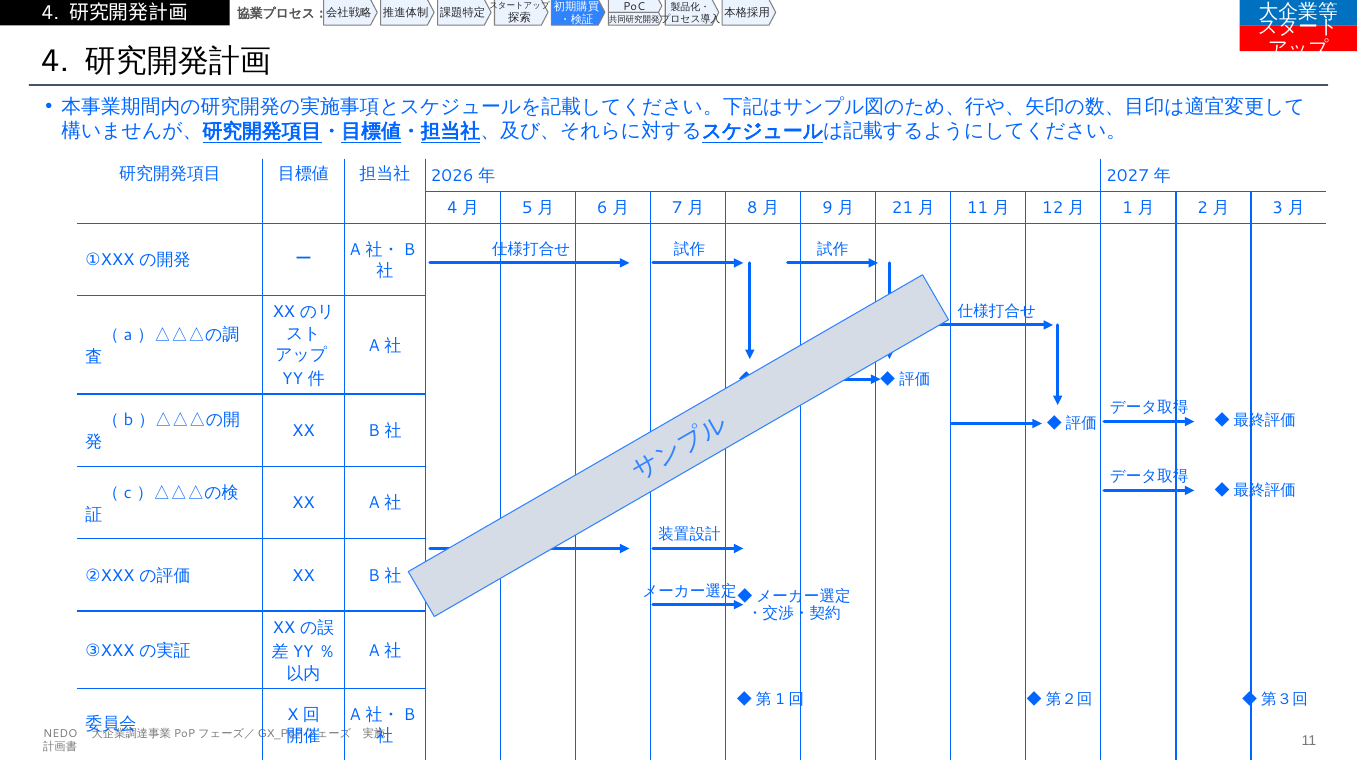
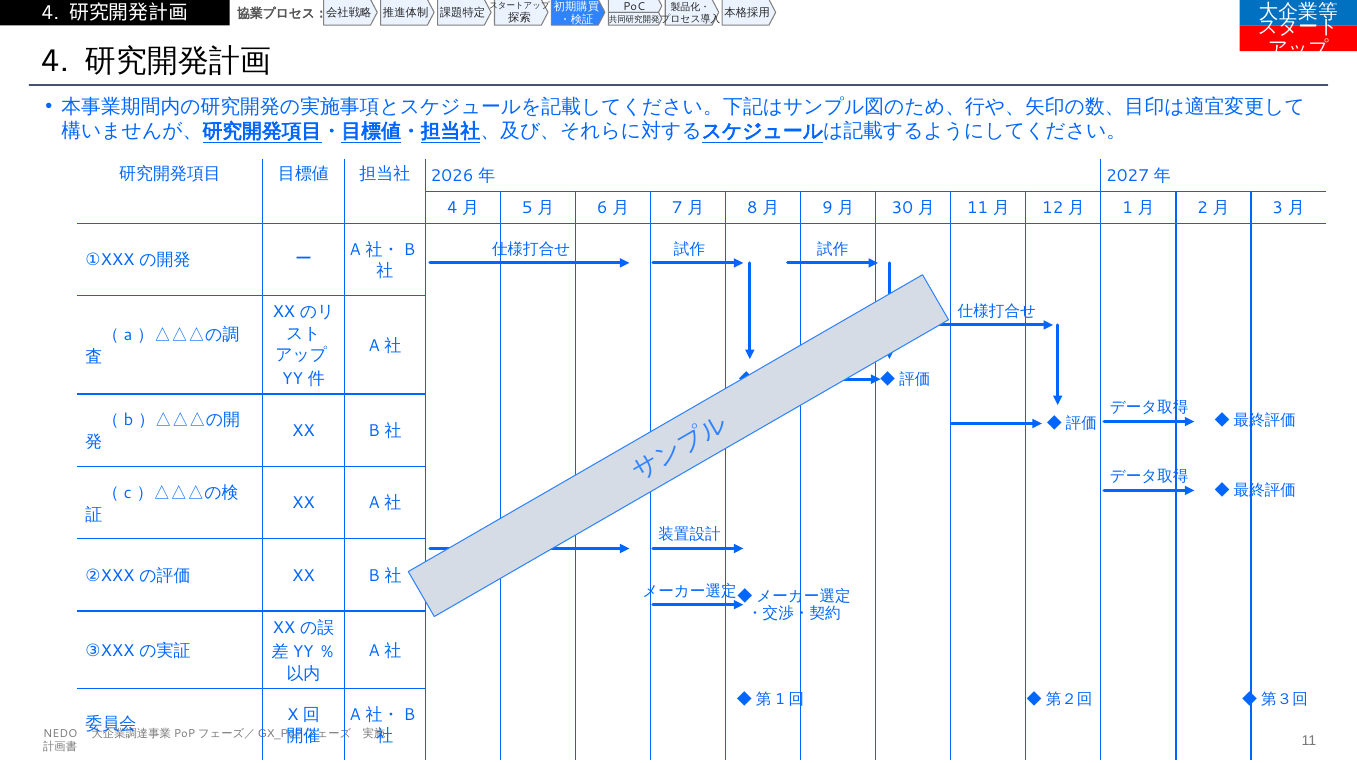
21: 21 -> 30
